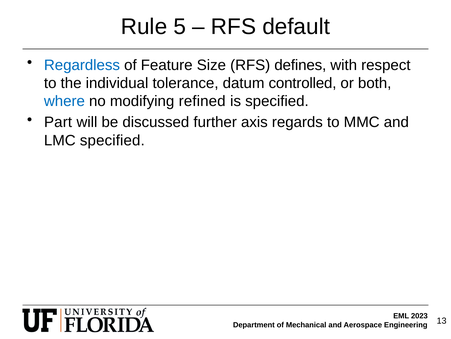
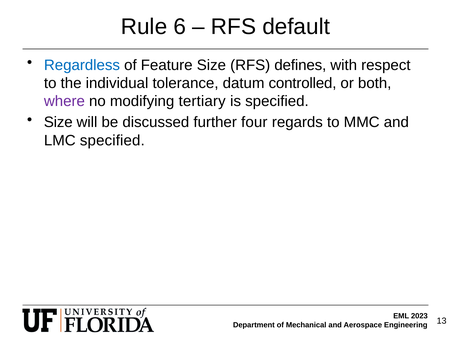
5: 5 -> 6
where colour: blue -> purple
refined: refined -> tertiary
Part at (58, 122): Part -> Size
axis: axis -> four
